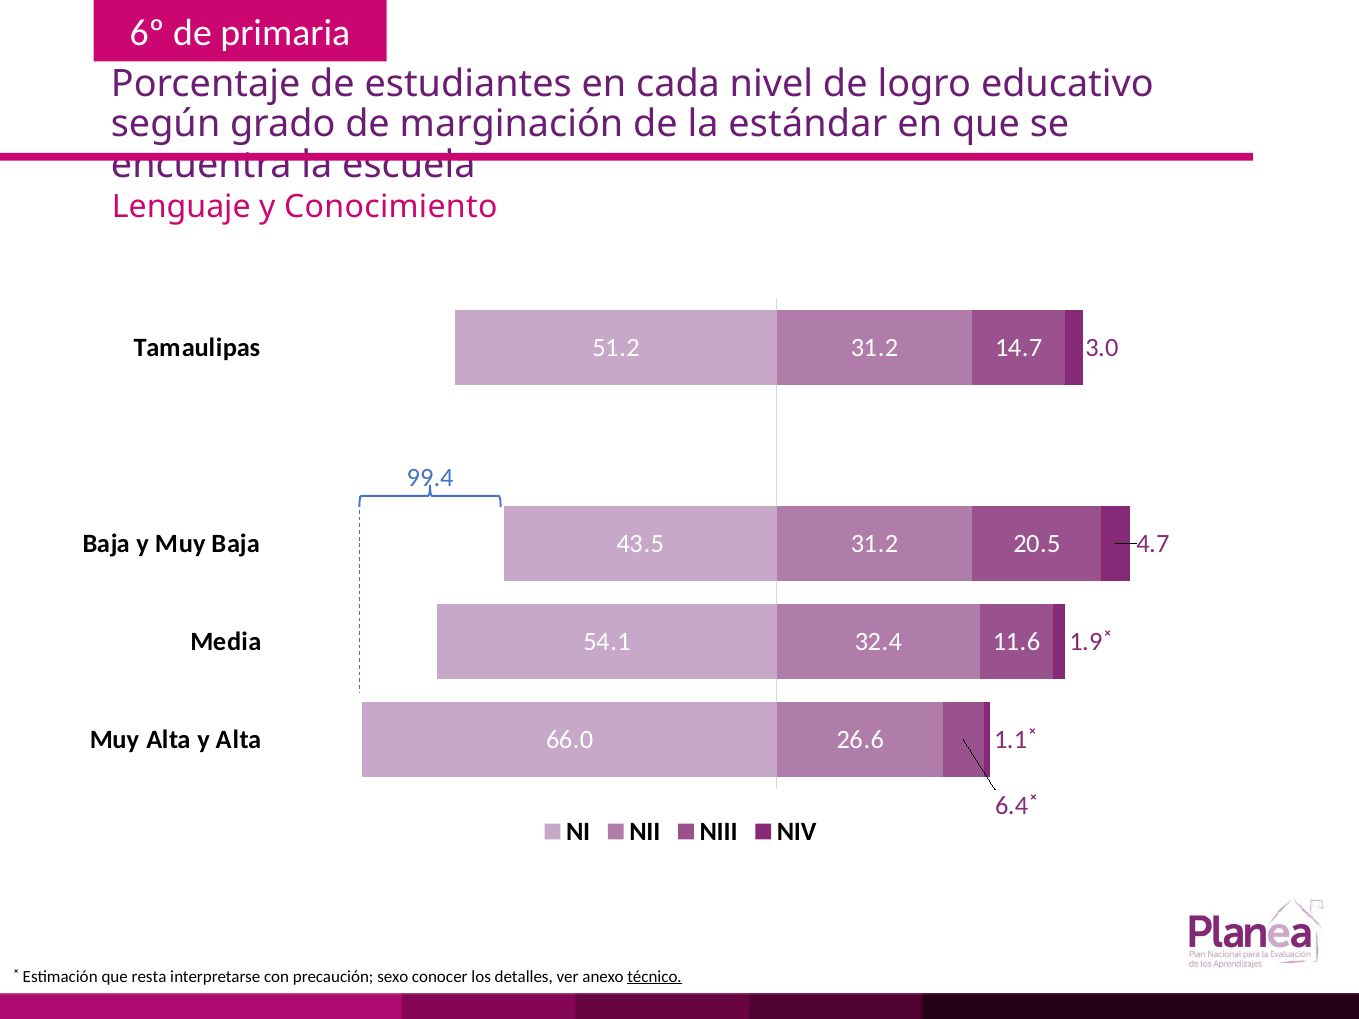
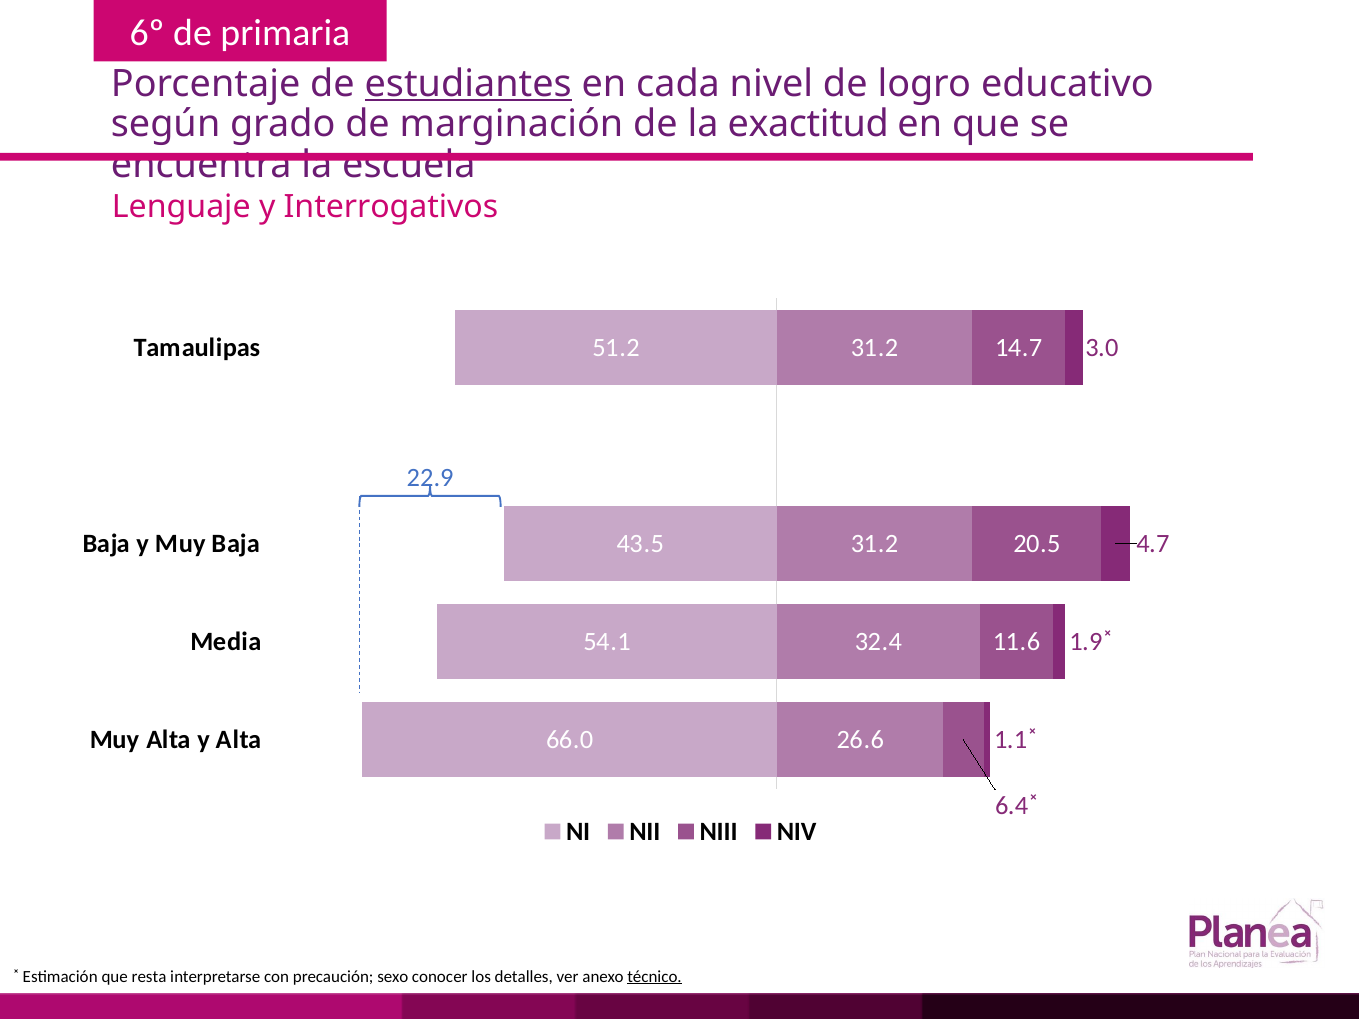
estudiantes underline: none -> present
estándar: estándar -> exactitud
Conocimiento: Conocimiento -> Interrogativos
99.4: 99.4 -> 22.9
